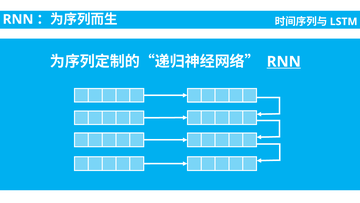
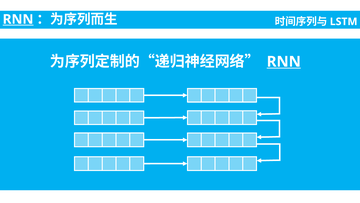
RNN at (18, 19) underline: none -> present
